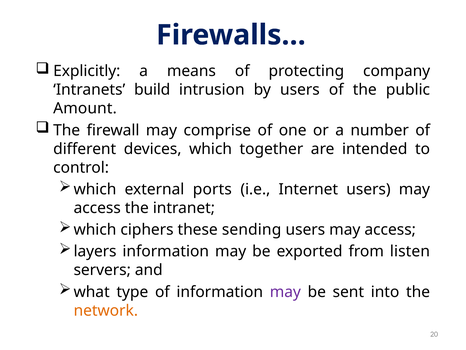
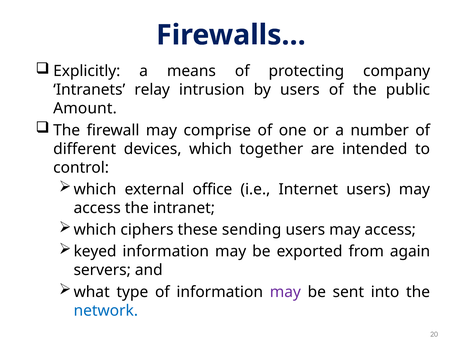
build: build -> relay
ports: ports -> office
layers: layers -> keyed
listen: listen -> again
network colour: orange -> blue
